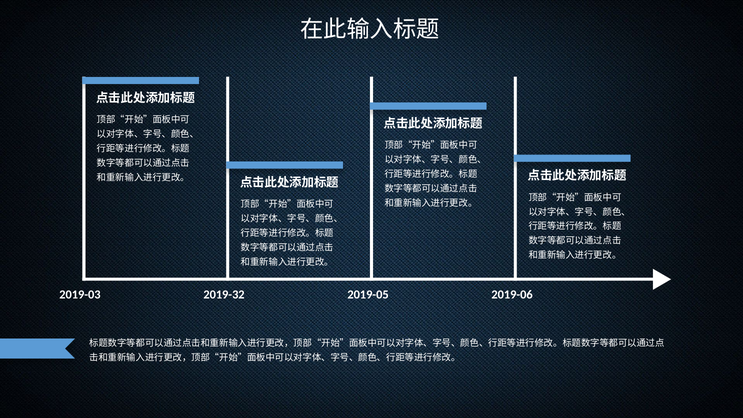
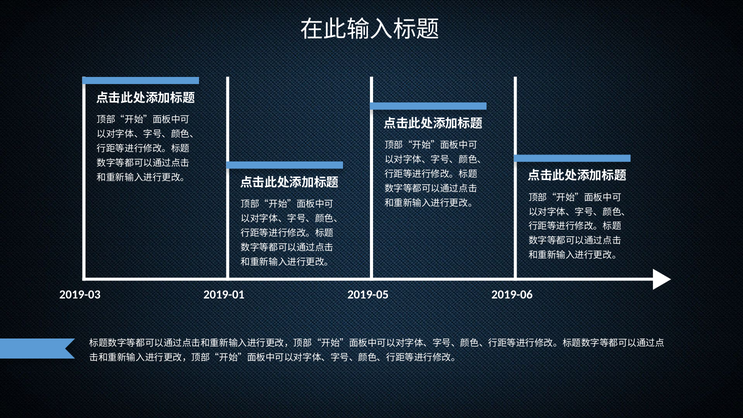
2019-32: 2019-32 -> 2019-01
